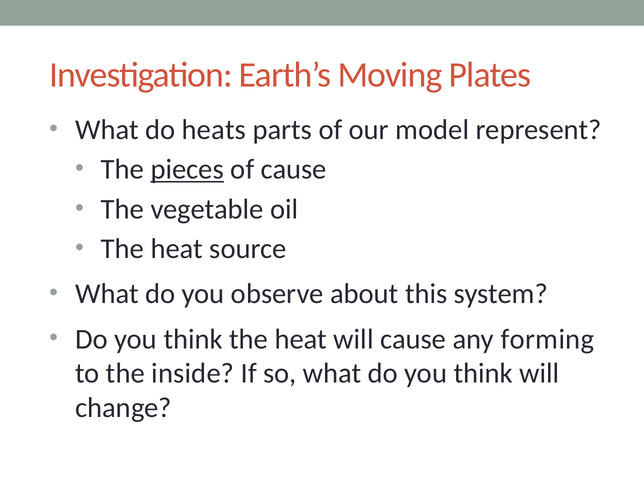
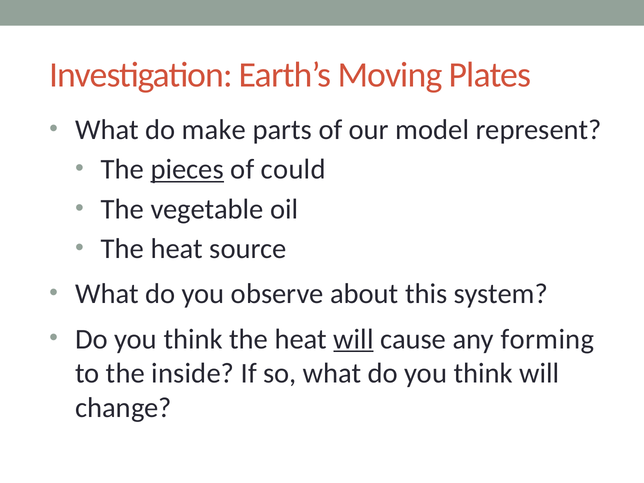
heats: heats -> make
of cause: cause -> could
will at (354, 339) underline: none -> present
